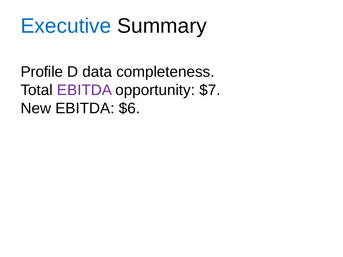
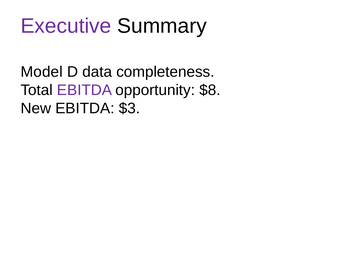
Executive colour: blue -> purple
Profile: Profile -> Model
$7: $7 -> $8
$6: $6 -> $3
